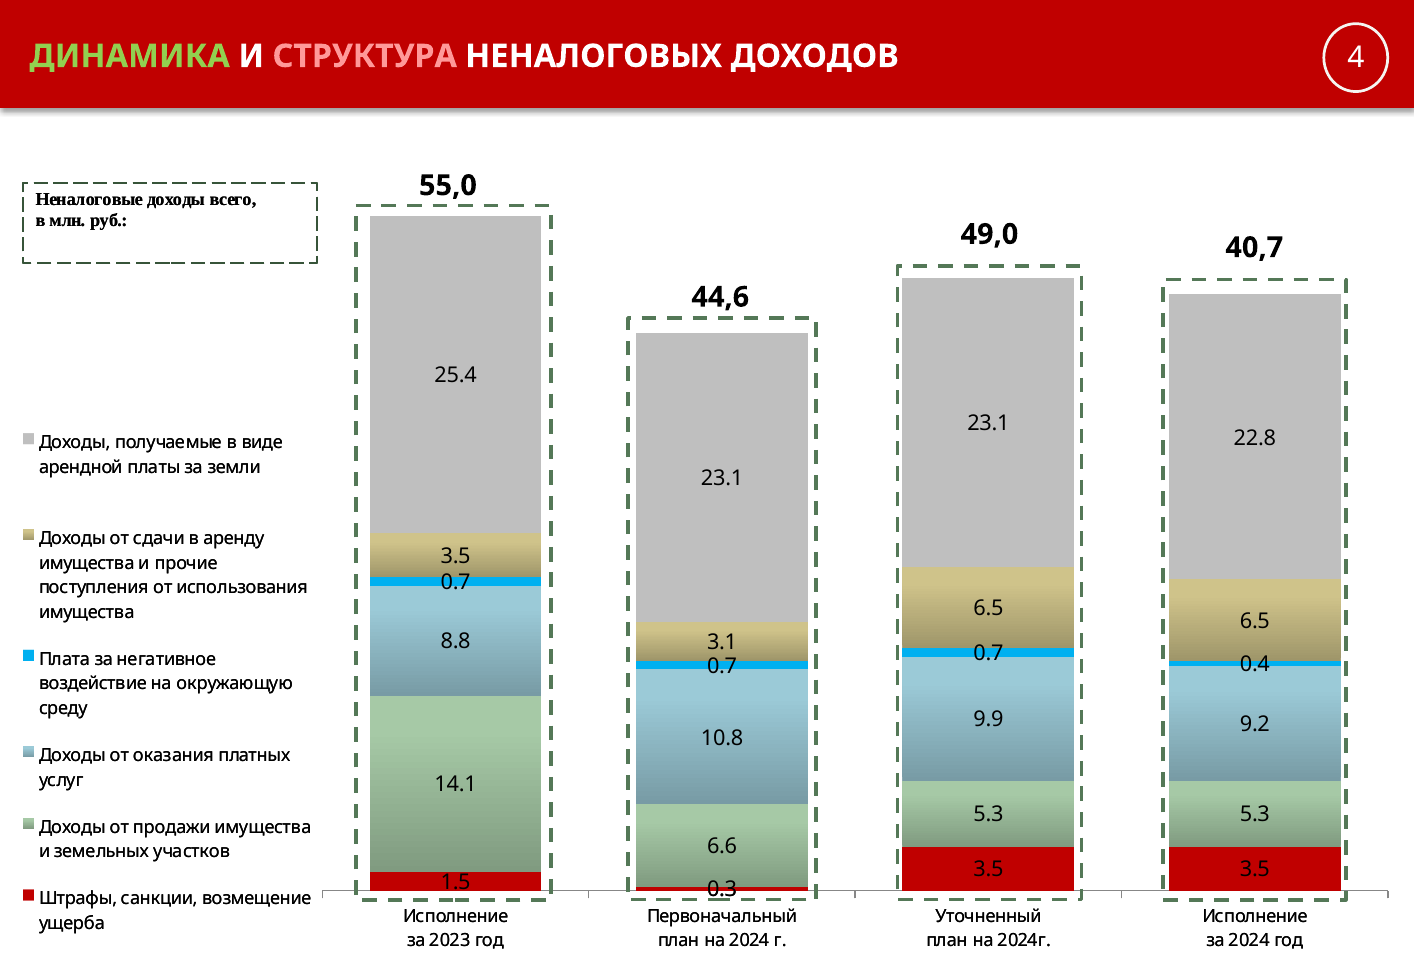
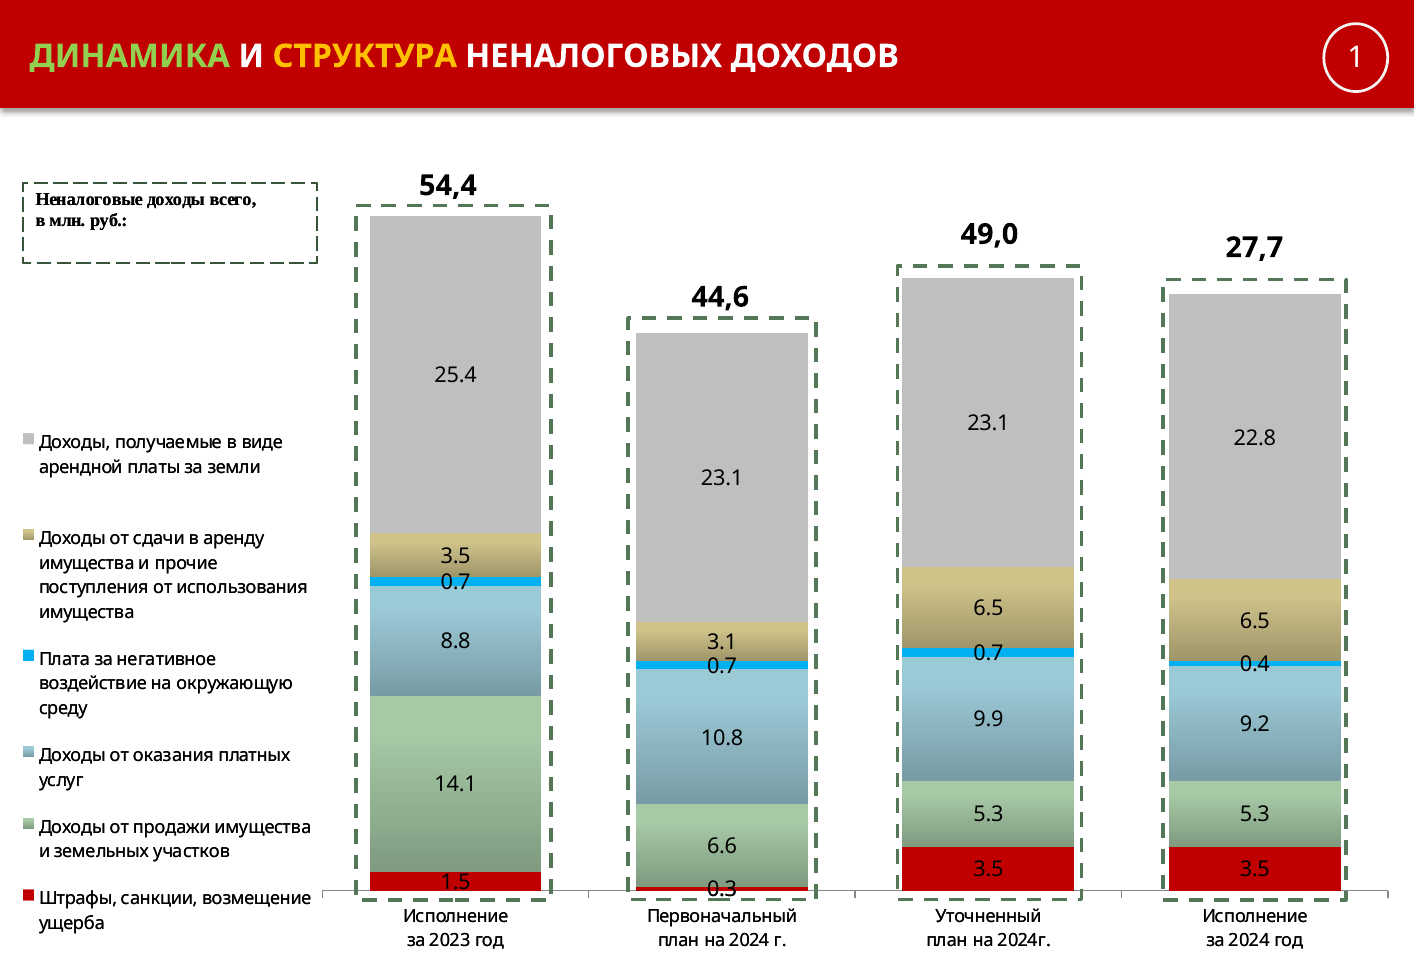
СТРУКТУРА colour: pink -> yellow
4: 4 -> 1
55,0: 55,0 -> 54,4
40,7: 40,7 -> 27,7
